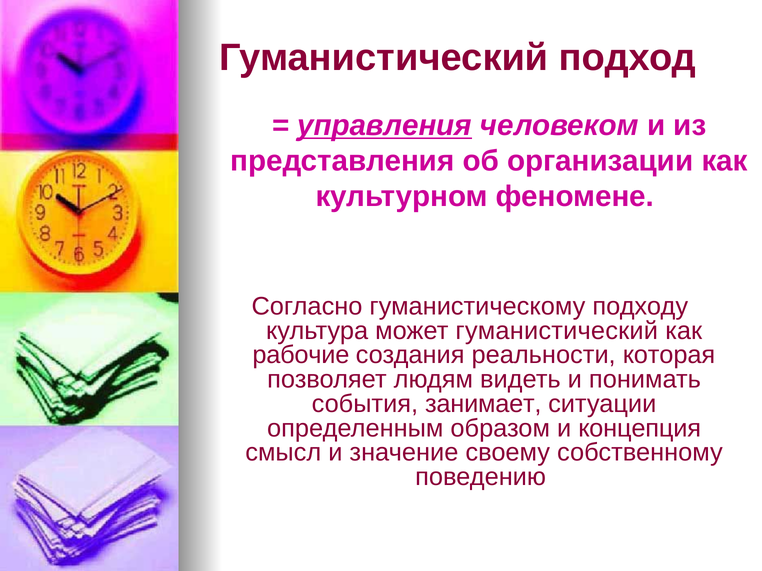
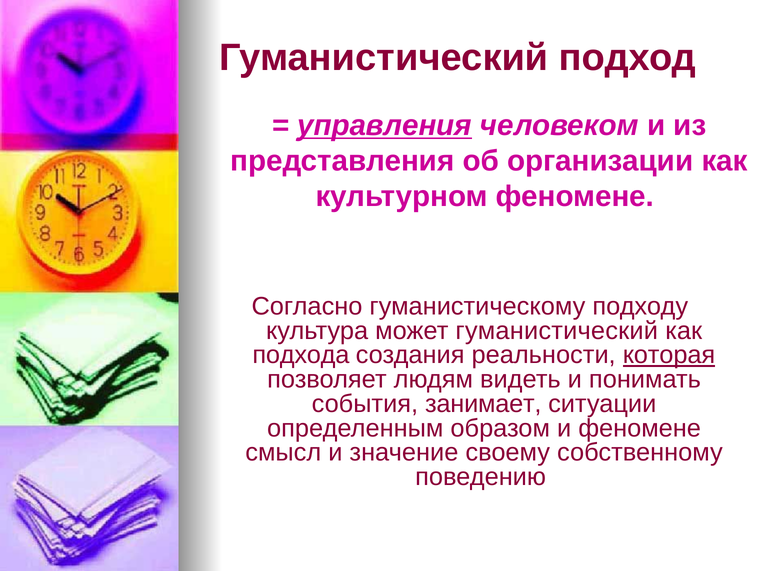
рабочие: рабочие -> подхода
которая underline: none -> present
и концепция: концепция -> феномене
